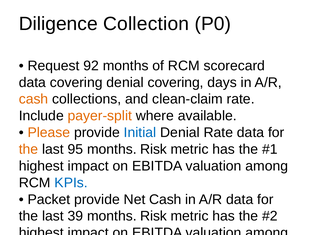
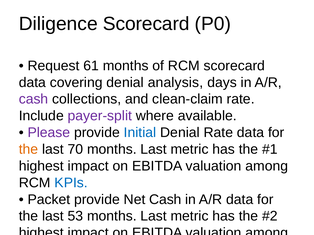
Diligence Collection: Collection -> Scorecard
92: 92 -> 61
denial covering: covering -> analysis
cash at (34, 99) colour: orange -> purple
payer-split colour: orange -> purple
Please at (49, 133) colour: orange -> purple
95: 95 -> 70
Risk at (154, 150): Risk -> Last
39: 39 -> 53
Risk at (154, 217): Risk -> Last
